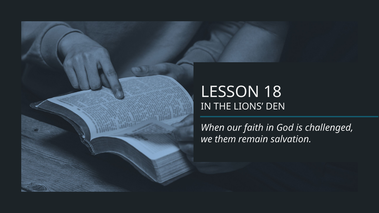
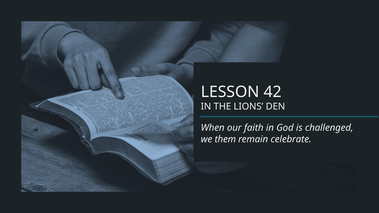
18: 18 -> 42
salvation: salvation -> celebrate
